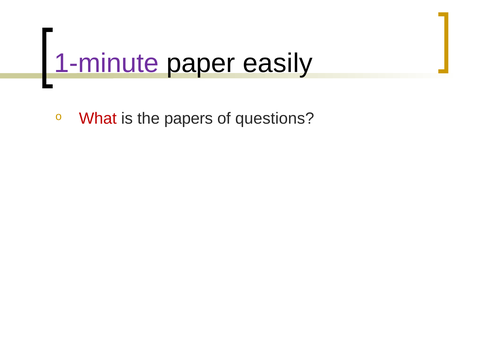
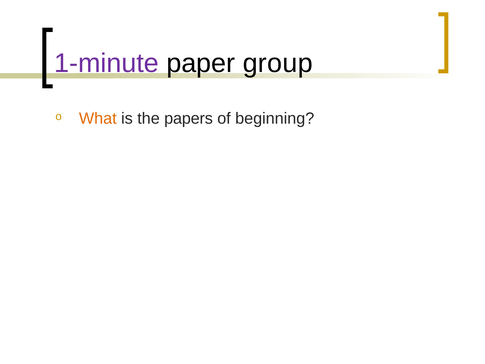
easily: easily -> group
What colour: red -> orange
questions: questions -> beginning
